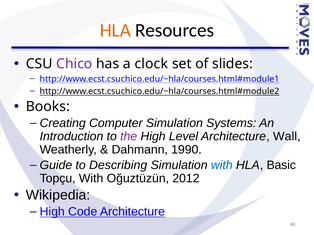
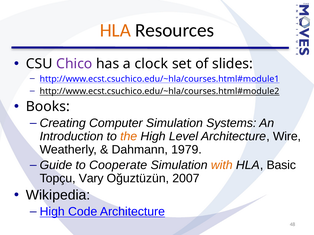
the colour: purple -> orange
Wall: Wall -> Wire
1990: 1990 -> 1979
Describing: Describing -> Cooperate
with at (222, 165) colour: blue -> orange
Topçu With: With -> Vary
2012: 2012 -> 2007
